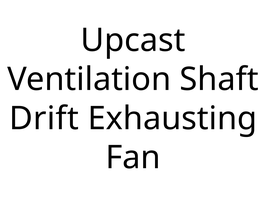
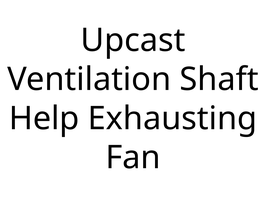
Drift: Drift -> Help
